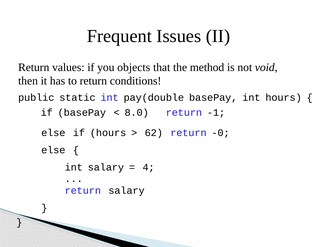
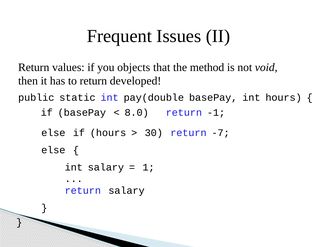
conditions: conditions -> developed
62: 62 -> 30
-0: -0 -> -7
4: 4 -> 1
